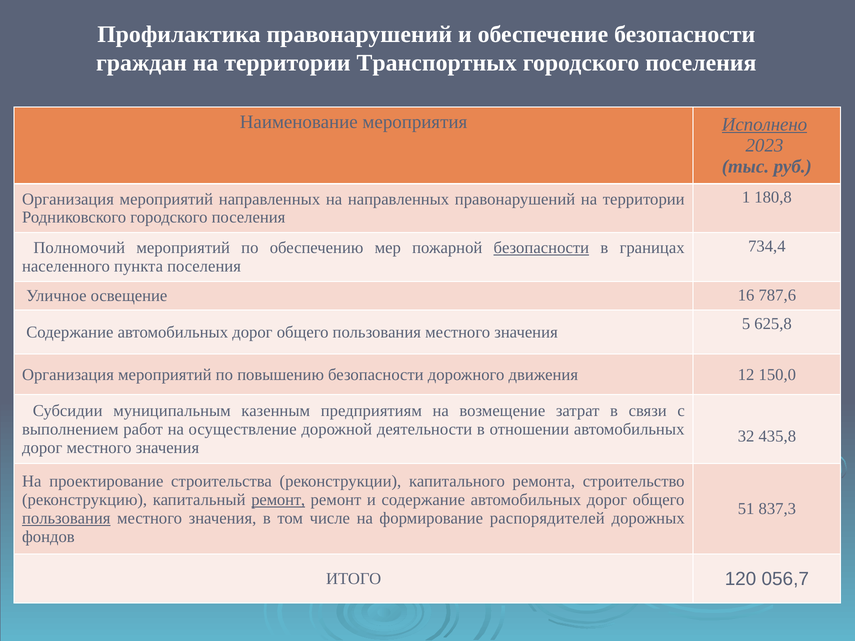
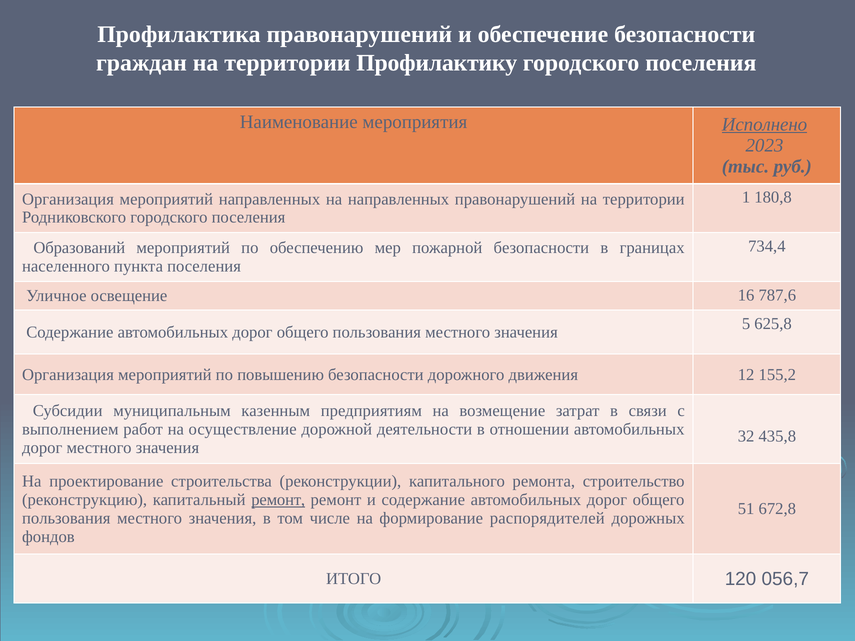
Транспортных: Транспортных -> Профилактику
Полномочий: Полномочий -> Образований
безопасности at (541, 248) underline: present -> none
150,0: 150,0 -> 155,2
837,3: 837,3 -> 672,8
пользования at (66, 518) underline: present -> none
